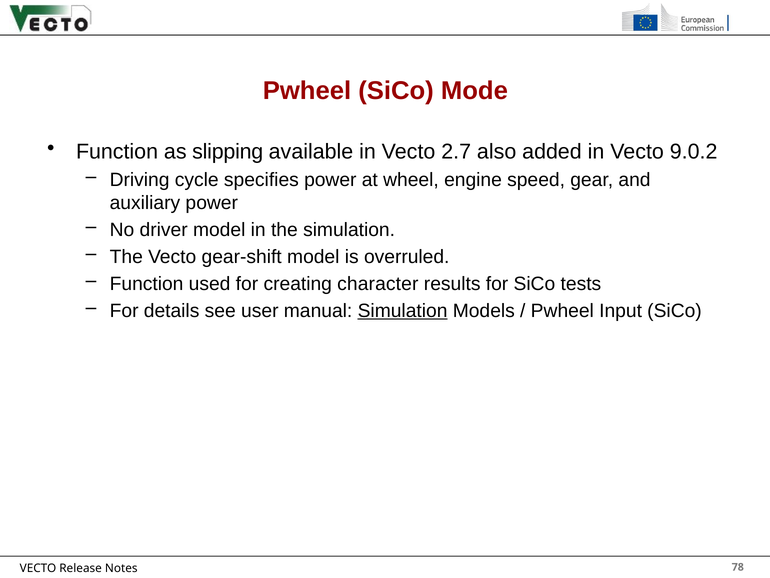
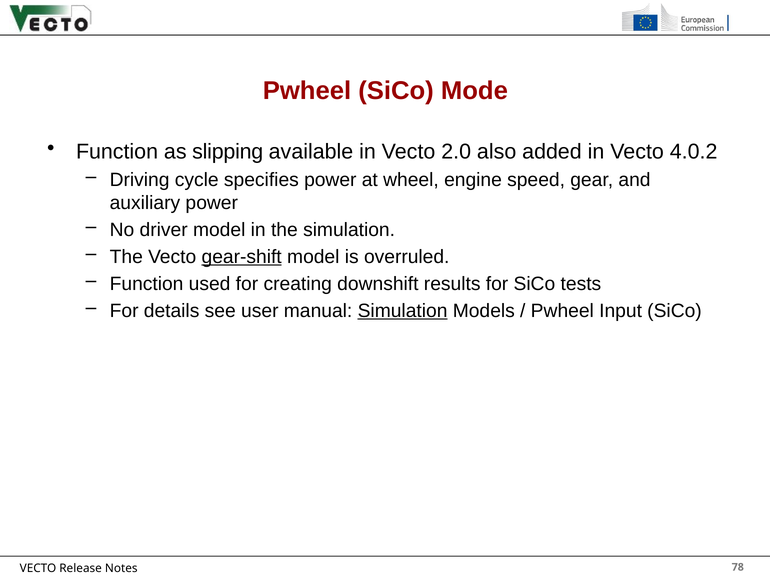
2.7: 2.7 -> 2.0
9.0.2: 9.0.2 -> 4.0.2
gear-shift underline: none -> present
character: character -> downshift
